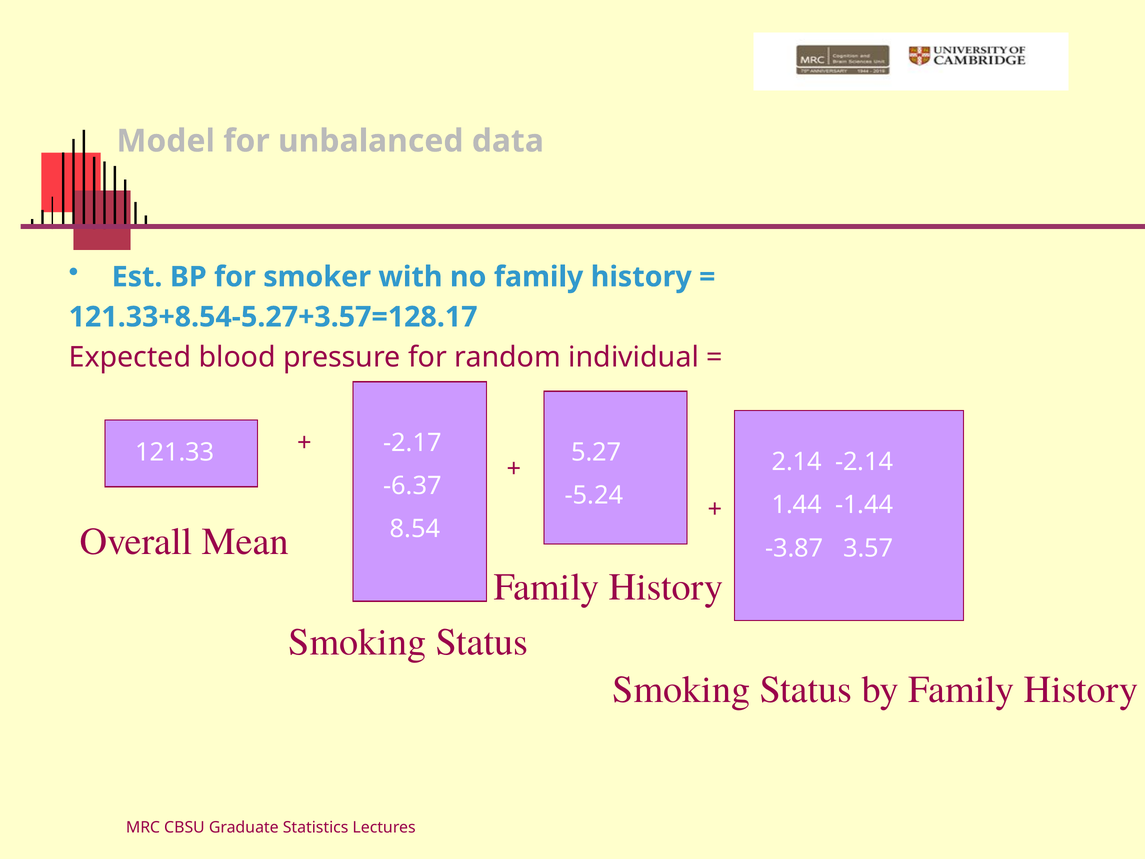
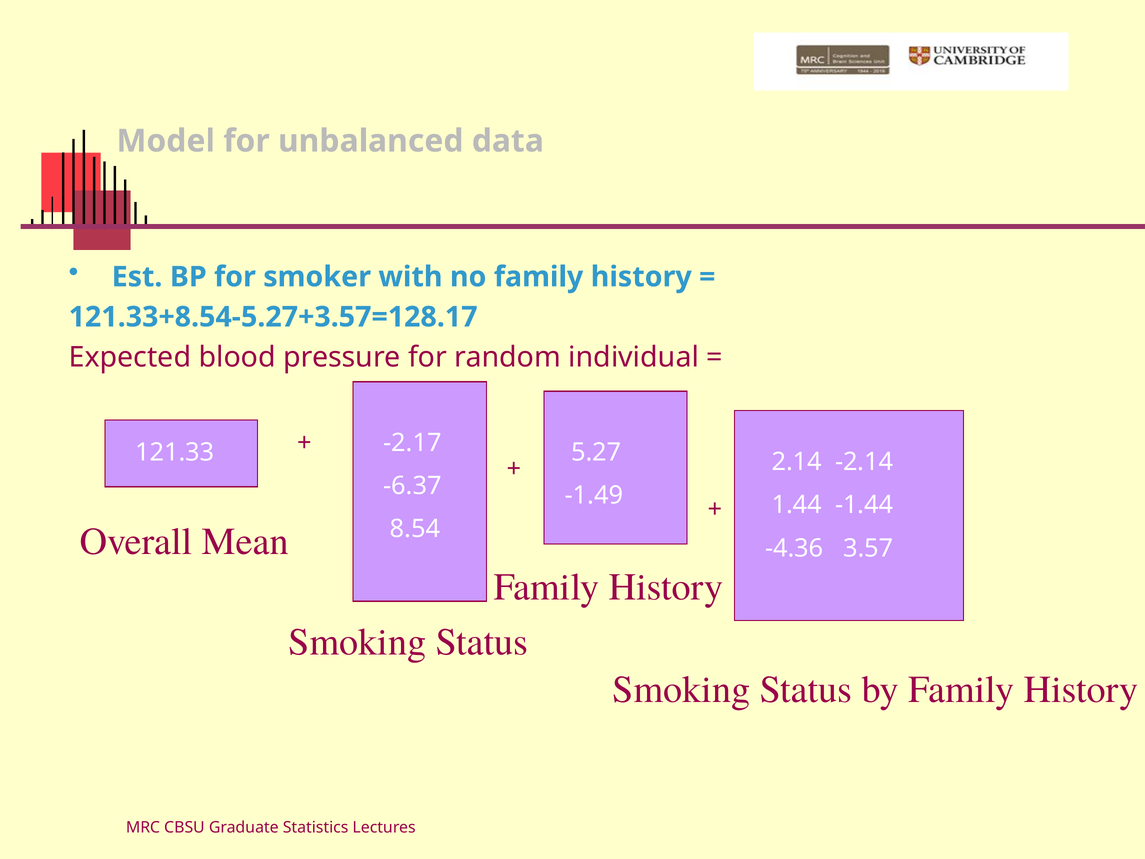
-5.24: -5.24 -> -1.49
-3.87: -3.87 -> -4.36
